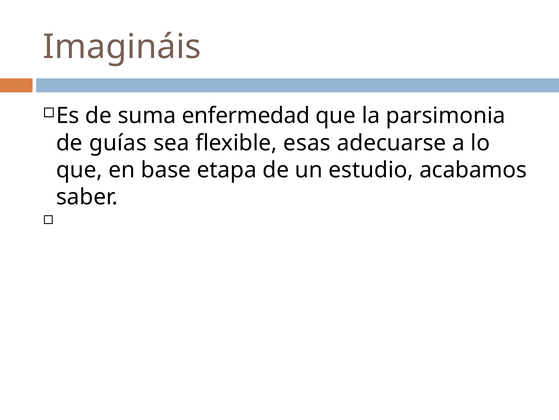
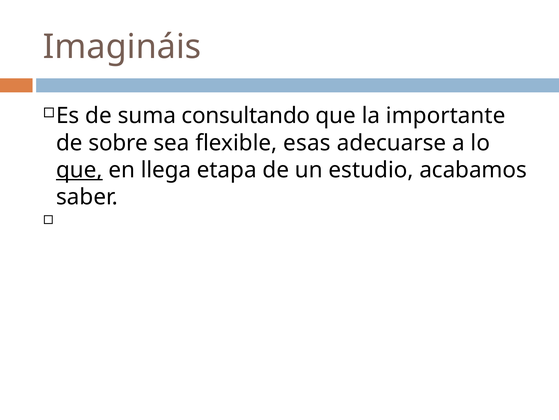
enfermedad: enfermedad -> consultando
parsimonia: parsimonia -> importante
guías: guías -> sobre
que at (79, 170) underline: none -> present
base: base -> llega
